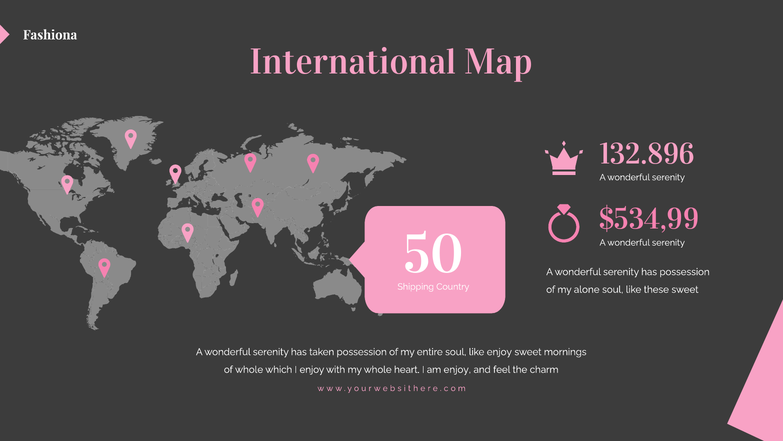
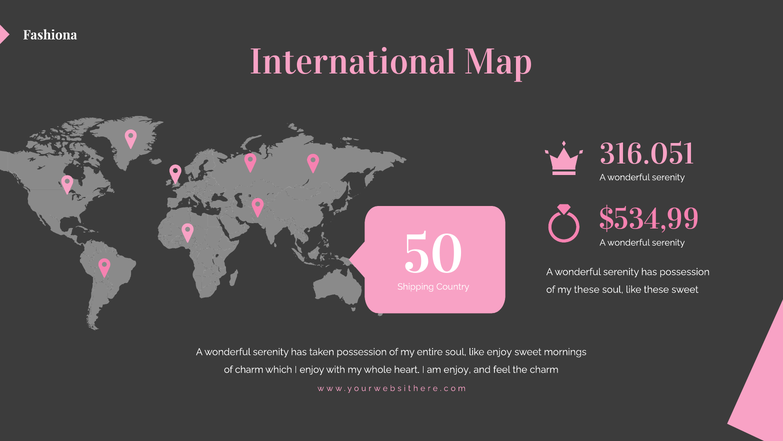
132.896: 132.896 -> 316.051
my alone: alone -> these
of whole: whole -> charm
